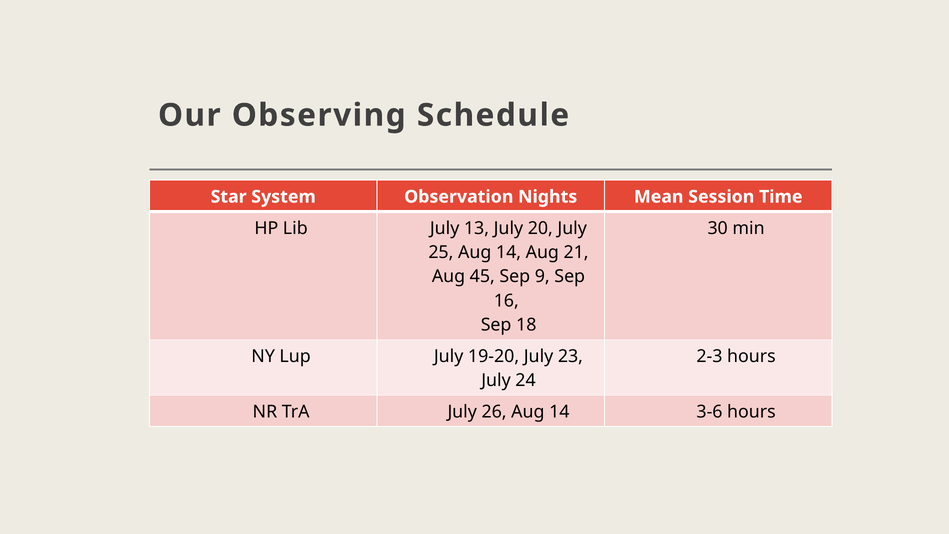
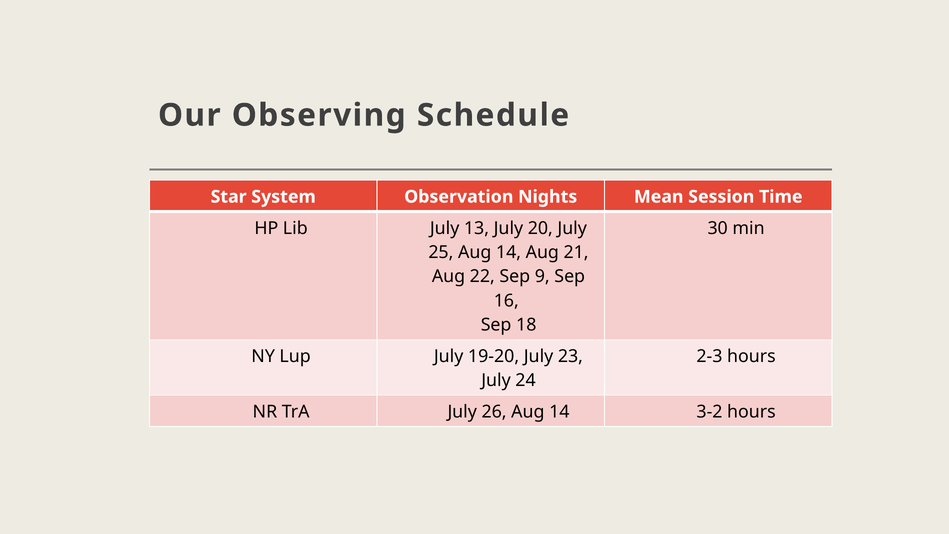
45: 45 -> 22
3-6: 3-6 -> 3-2
